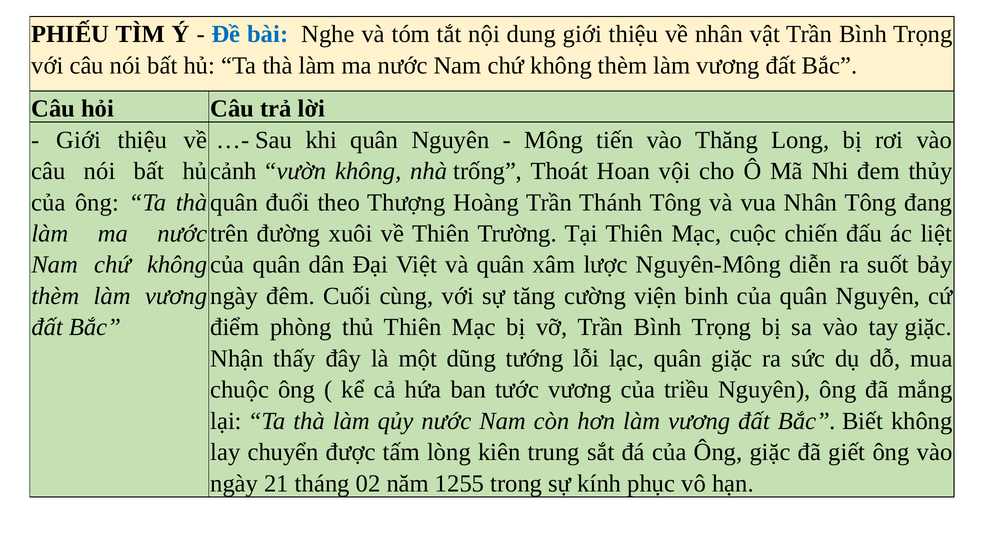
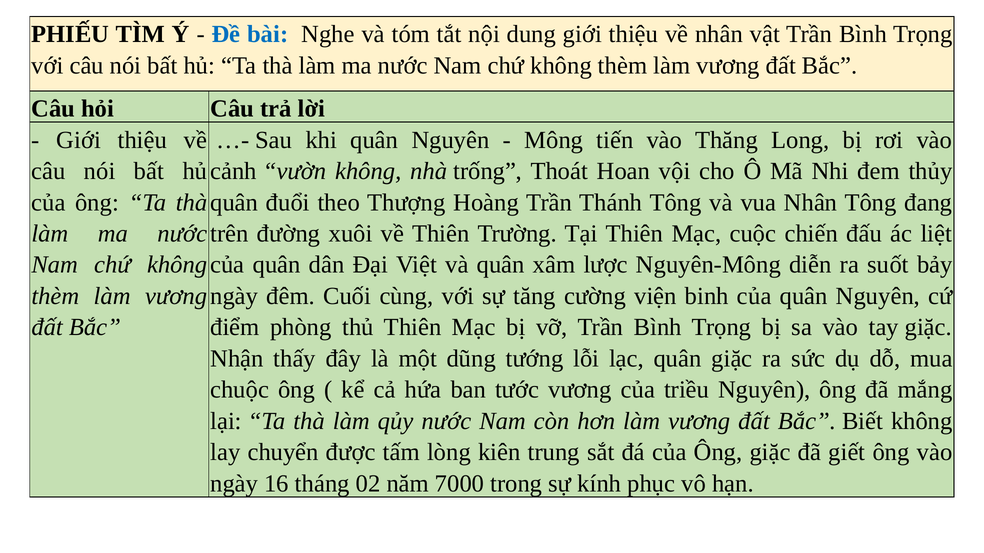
21: 21 -> 16
1255: 1255 -> 7000
